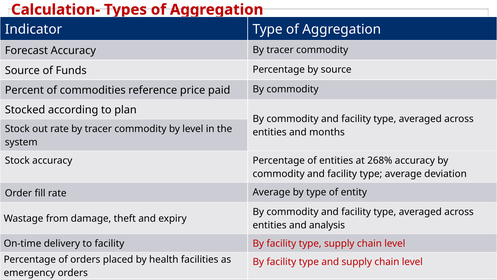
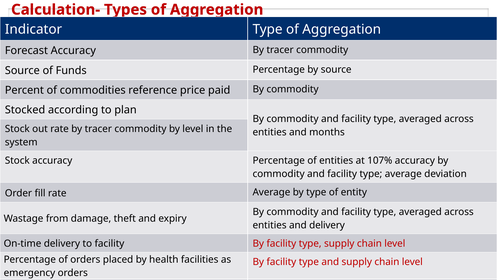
268%: 268% -> 107%
and analysis: analysis -> delivery
